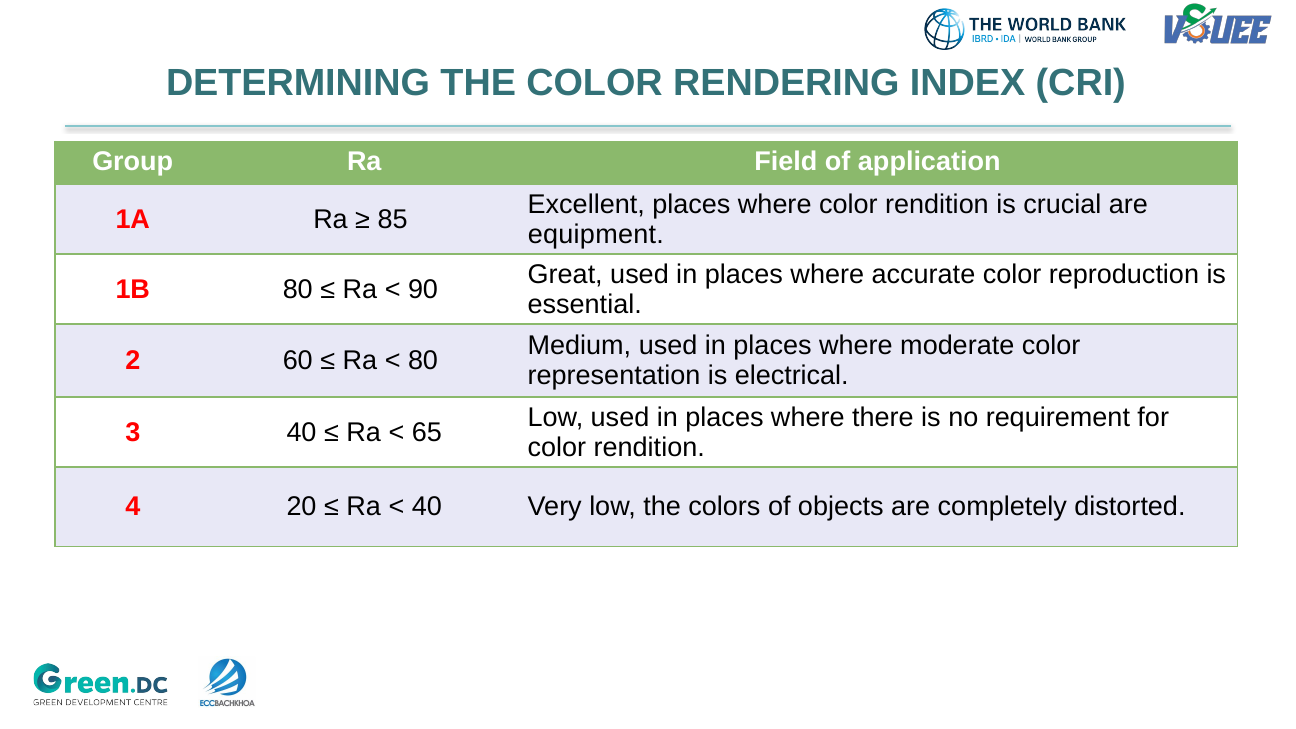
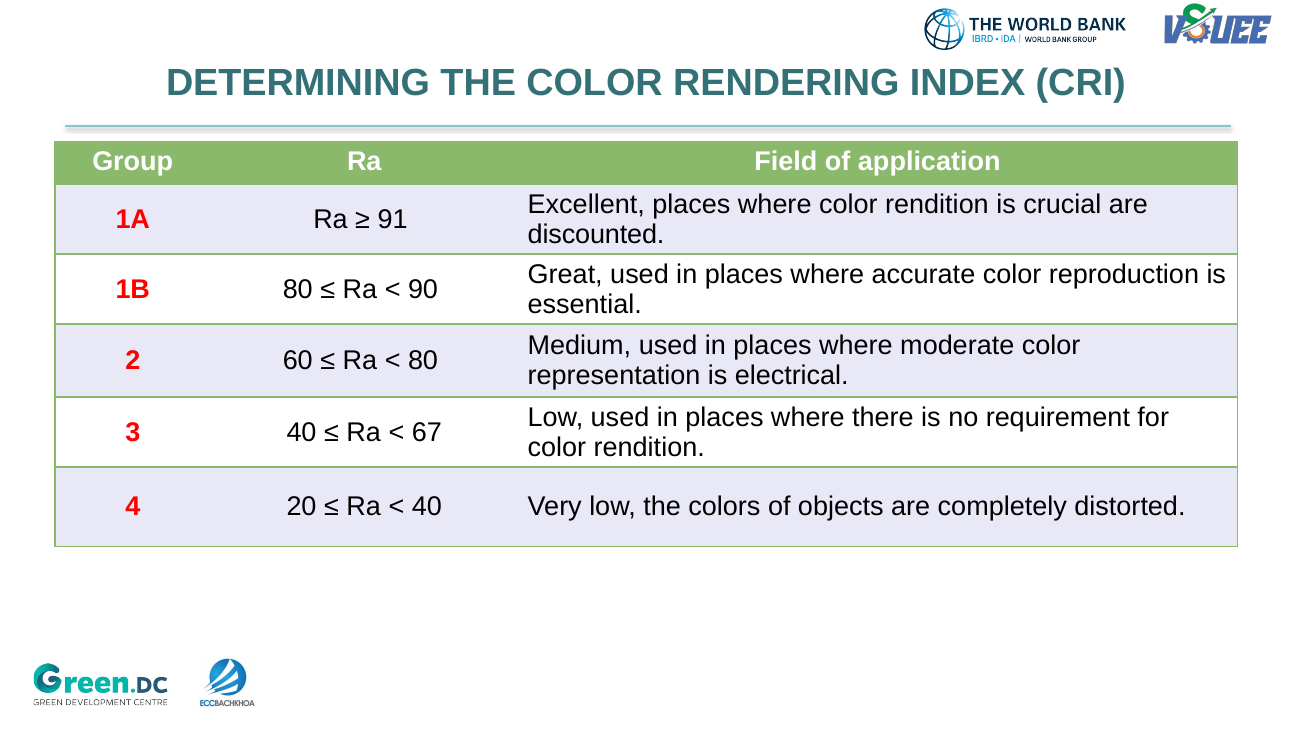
85: 85 -> 91
equipment: equipment -> discounted
65: 65 -> 67
